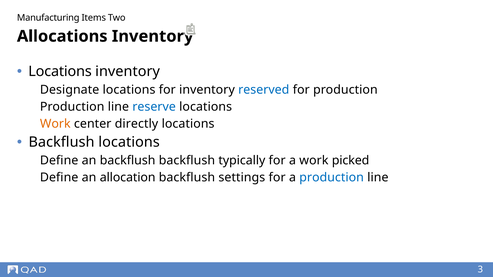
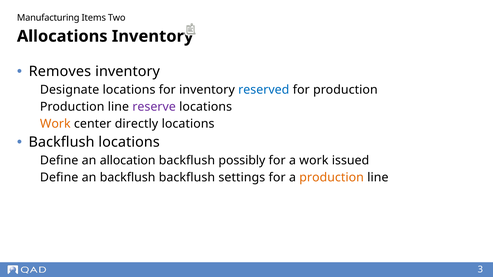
Locations at (60, 72): Locations -> Removes
reserve colour: blue -> purple
an backflush: backflush -> allocation
typically: typically -> possibly
picked: picked -> issued
an allocation: allocation -> backflush
production at (332, 178) colour: blue -> orange
